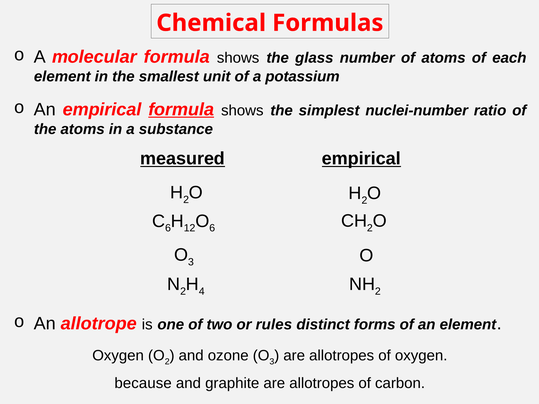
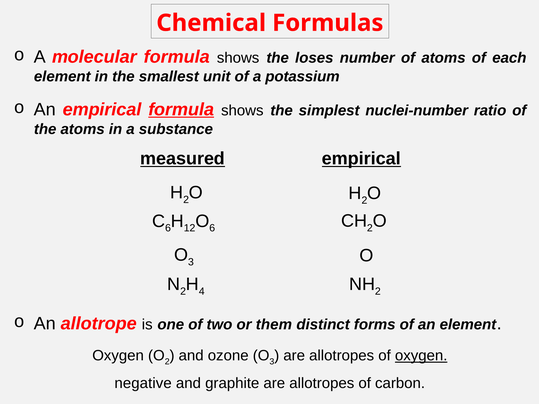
glass: glass -> loses
rules: rules -> them
oxygen at (421, 356) underline: none -> present
because: because -> negative
